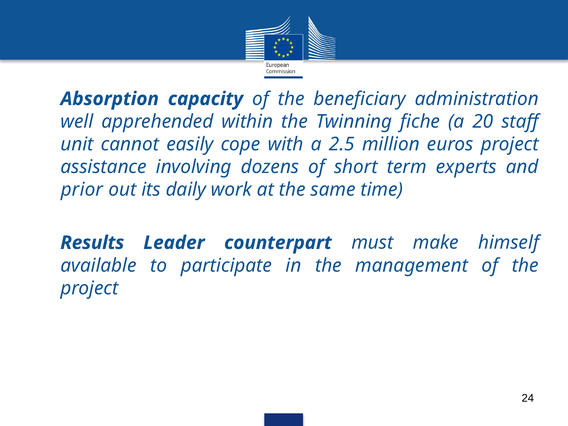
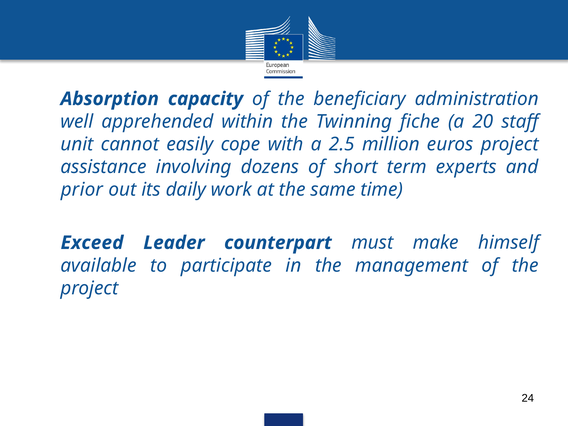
Results: Results -> Exceed
